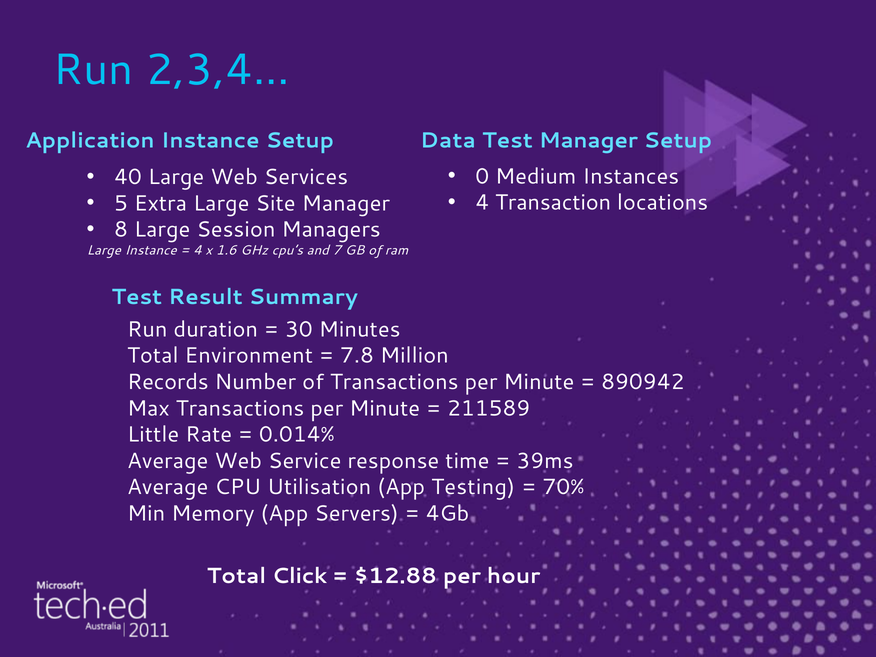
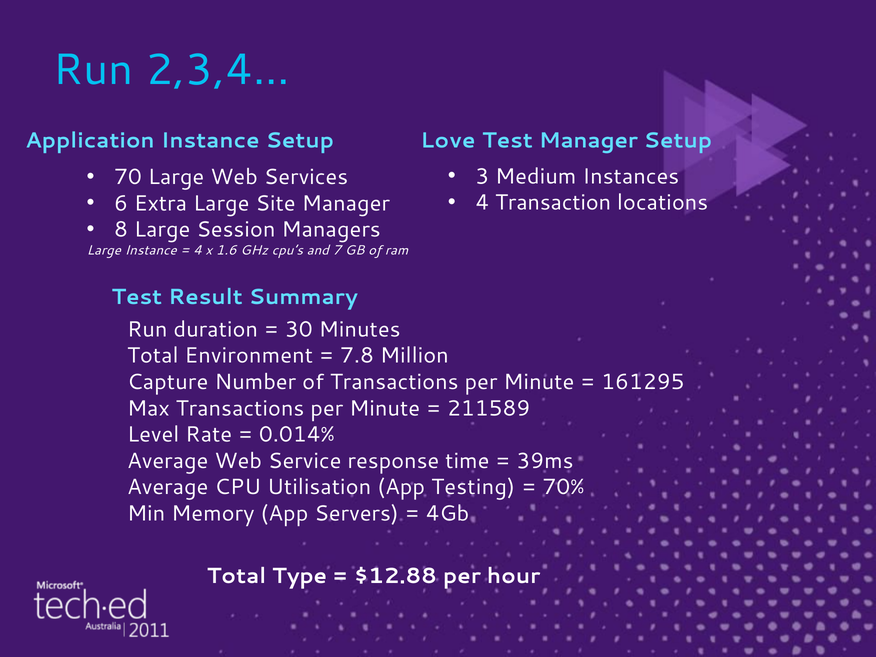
Data: Data -> Love
0: 0 -> 3
40: 40 -> 70
5: 5 -> 6
Records: Records -> Capture
890942: 890942 -> 161295
Little: Little -> Level
Click: Click -> Type
